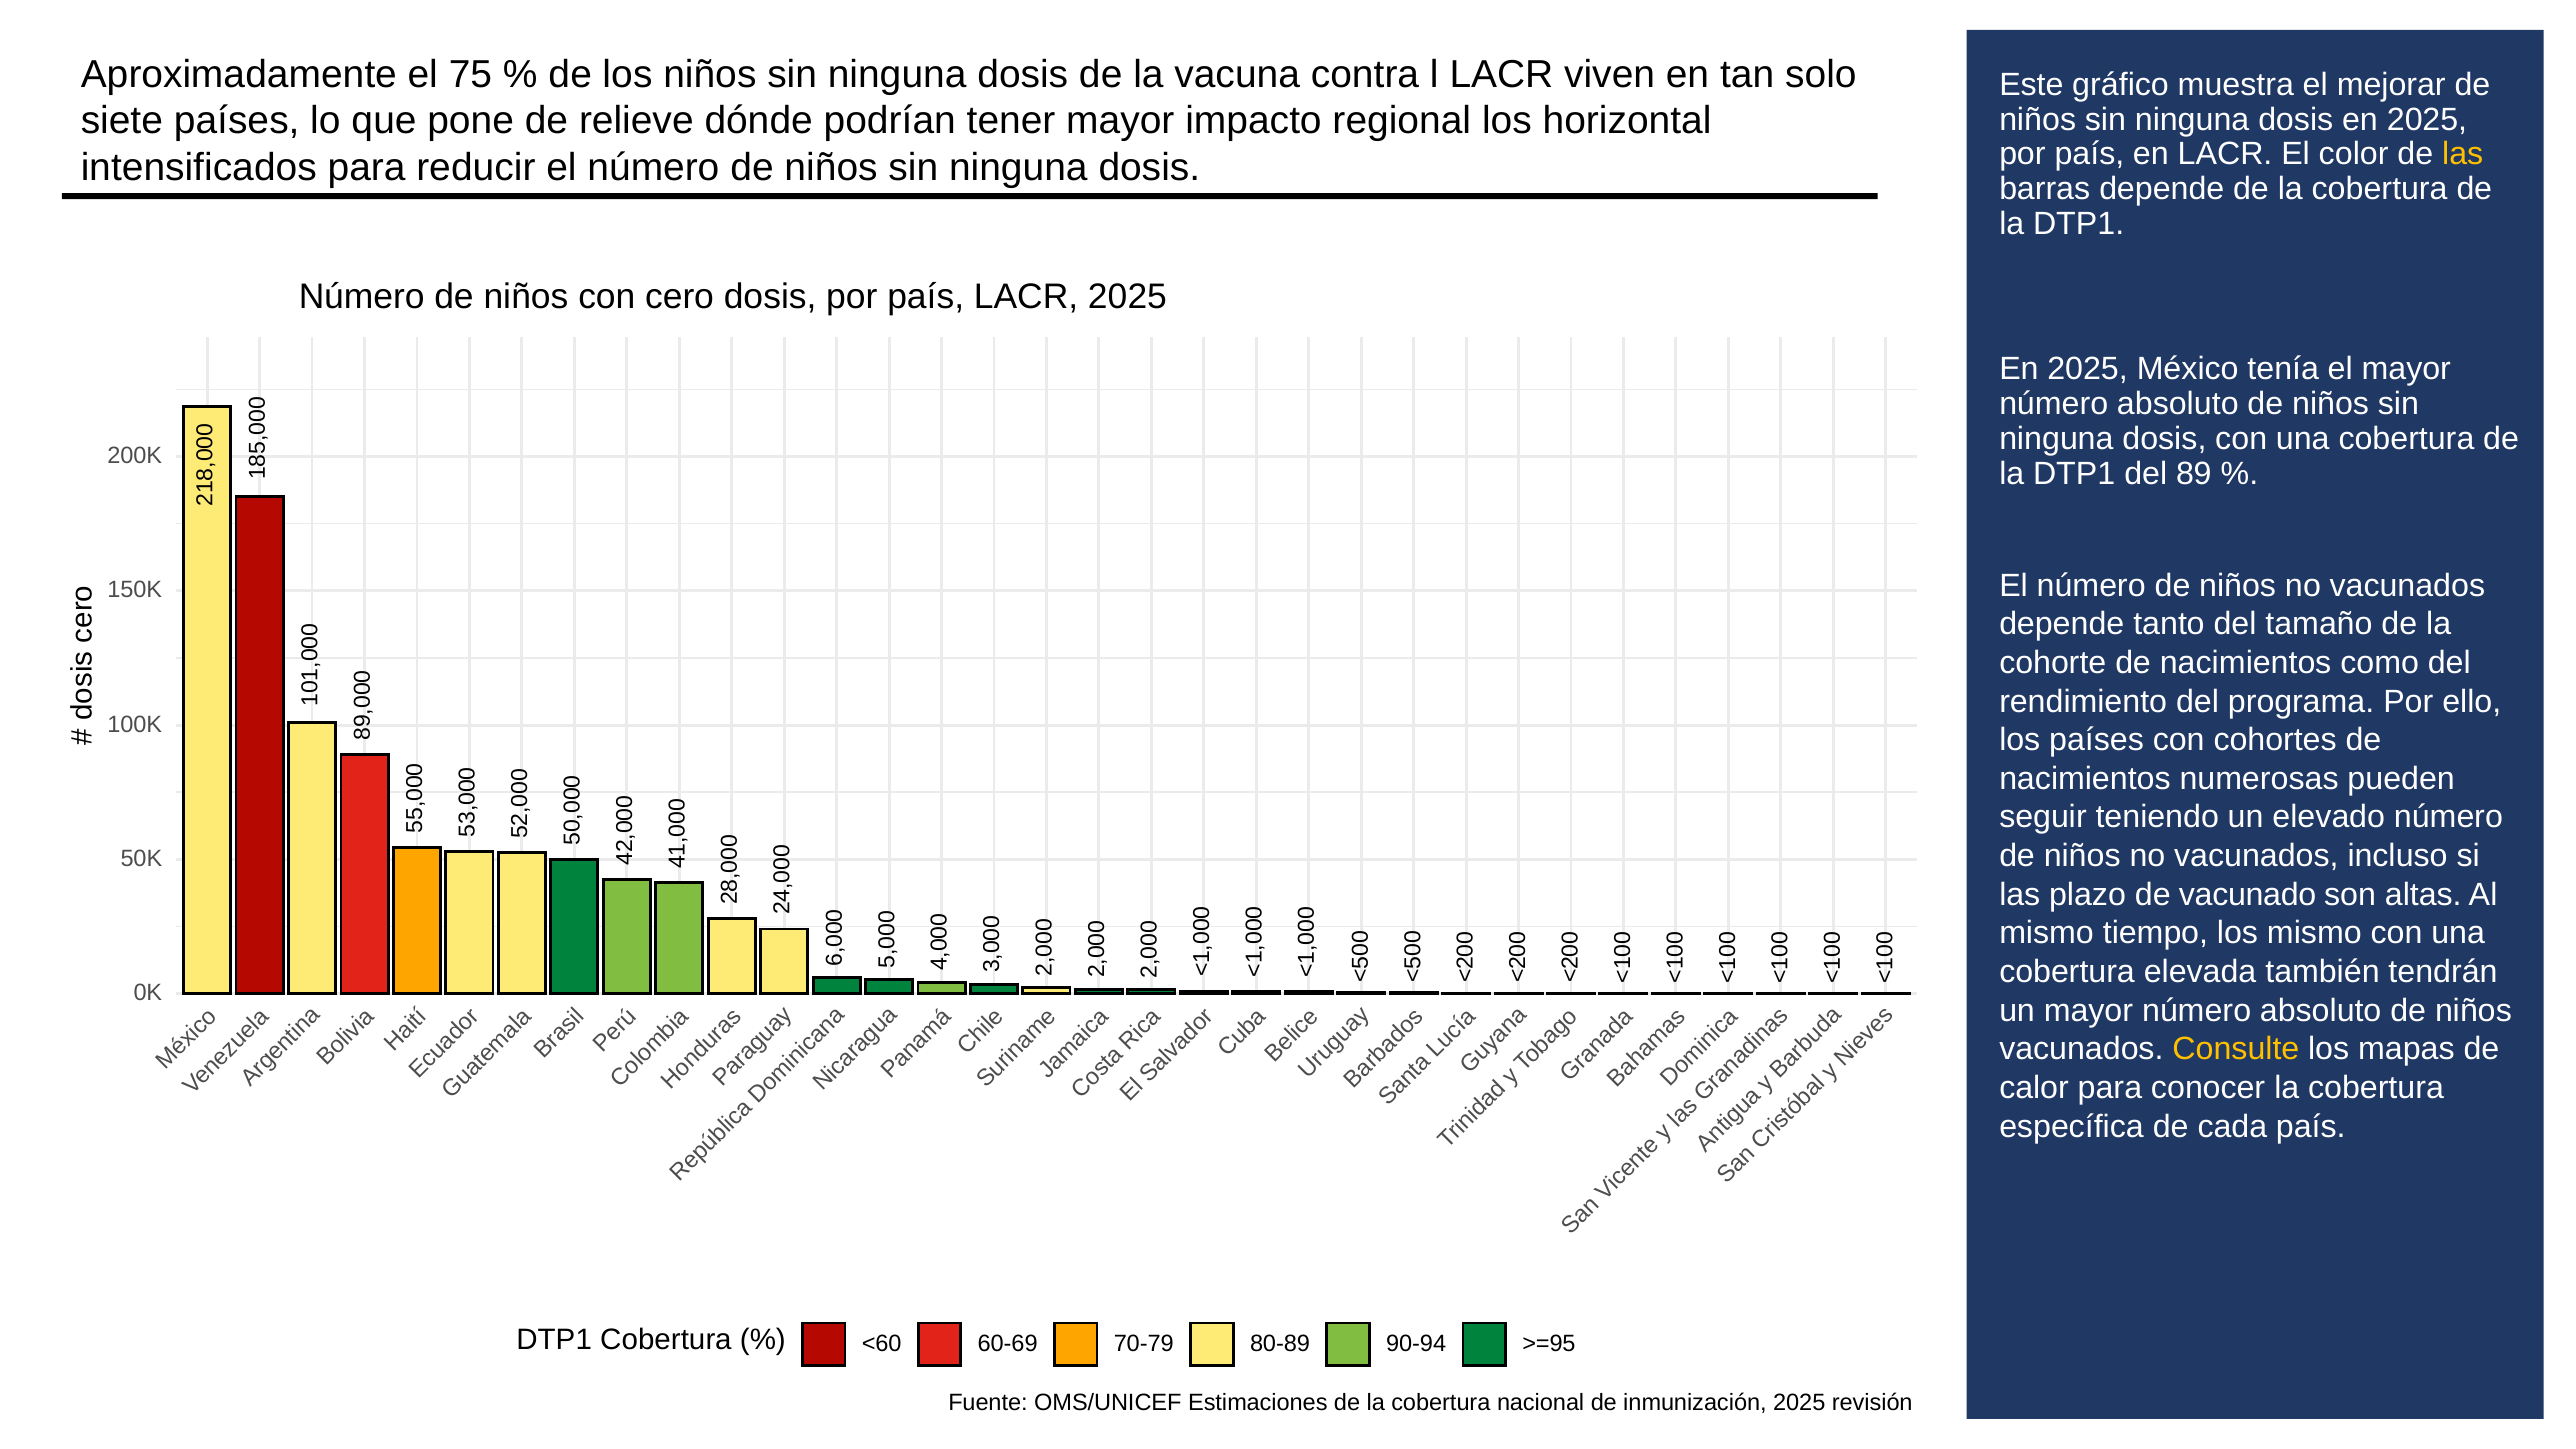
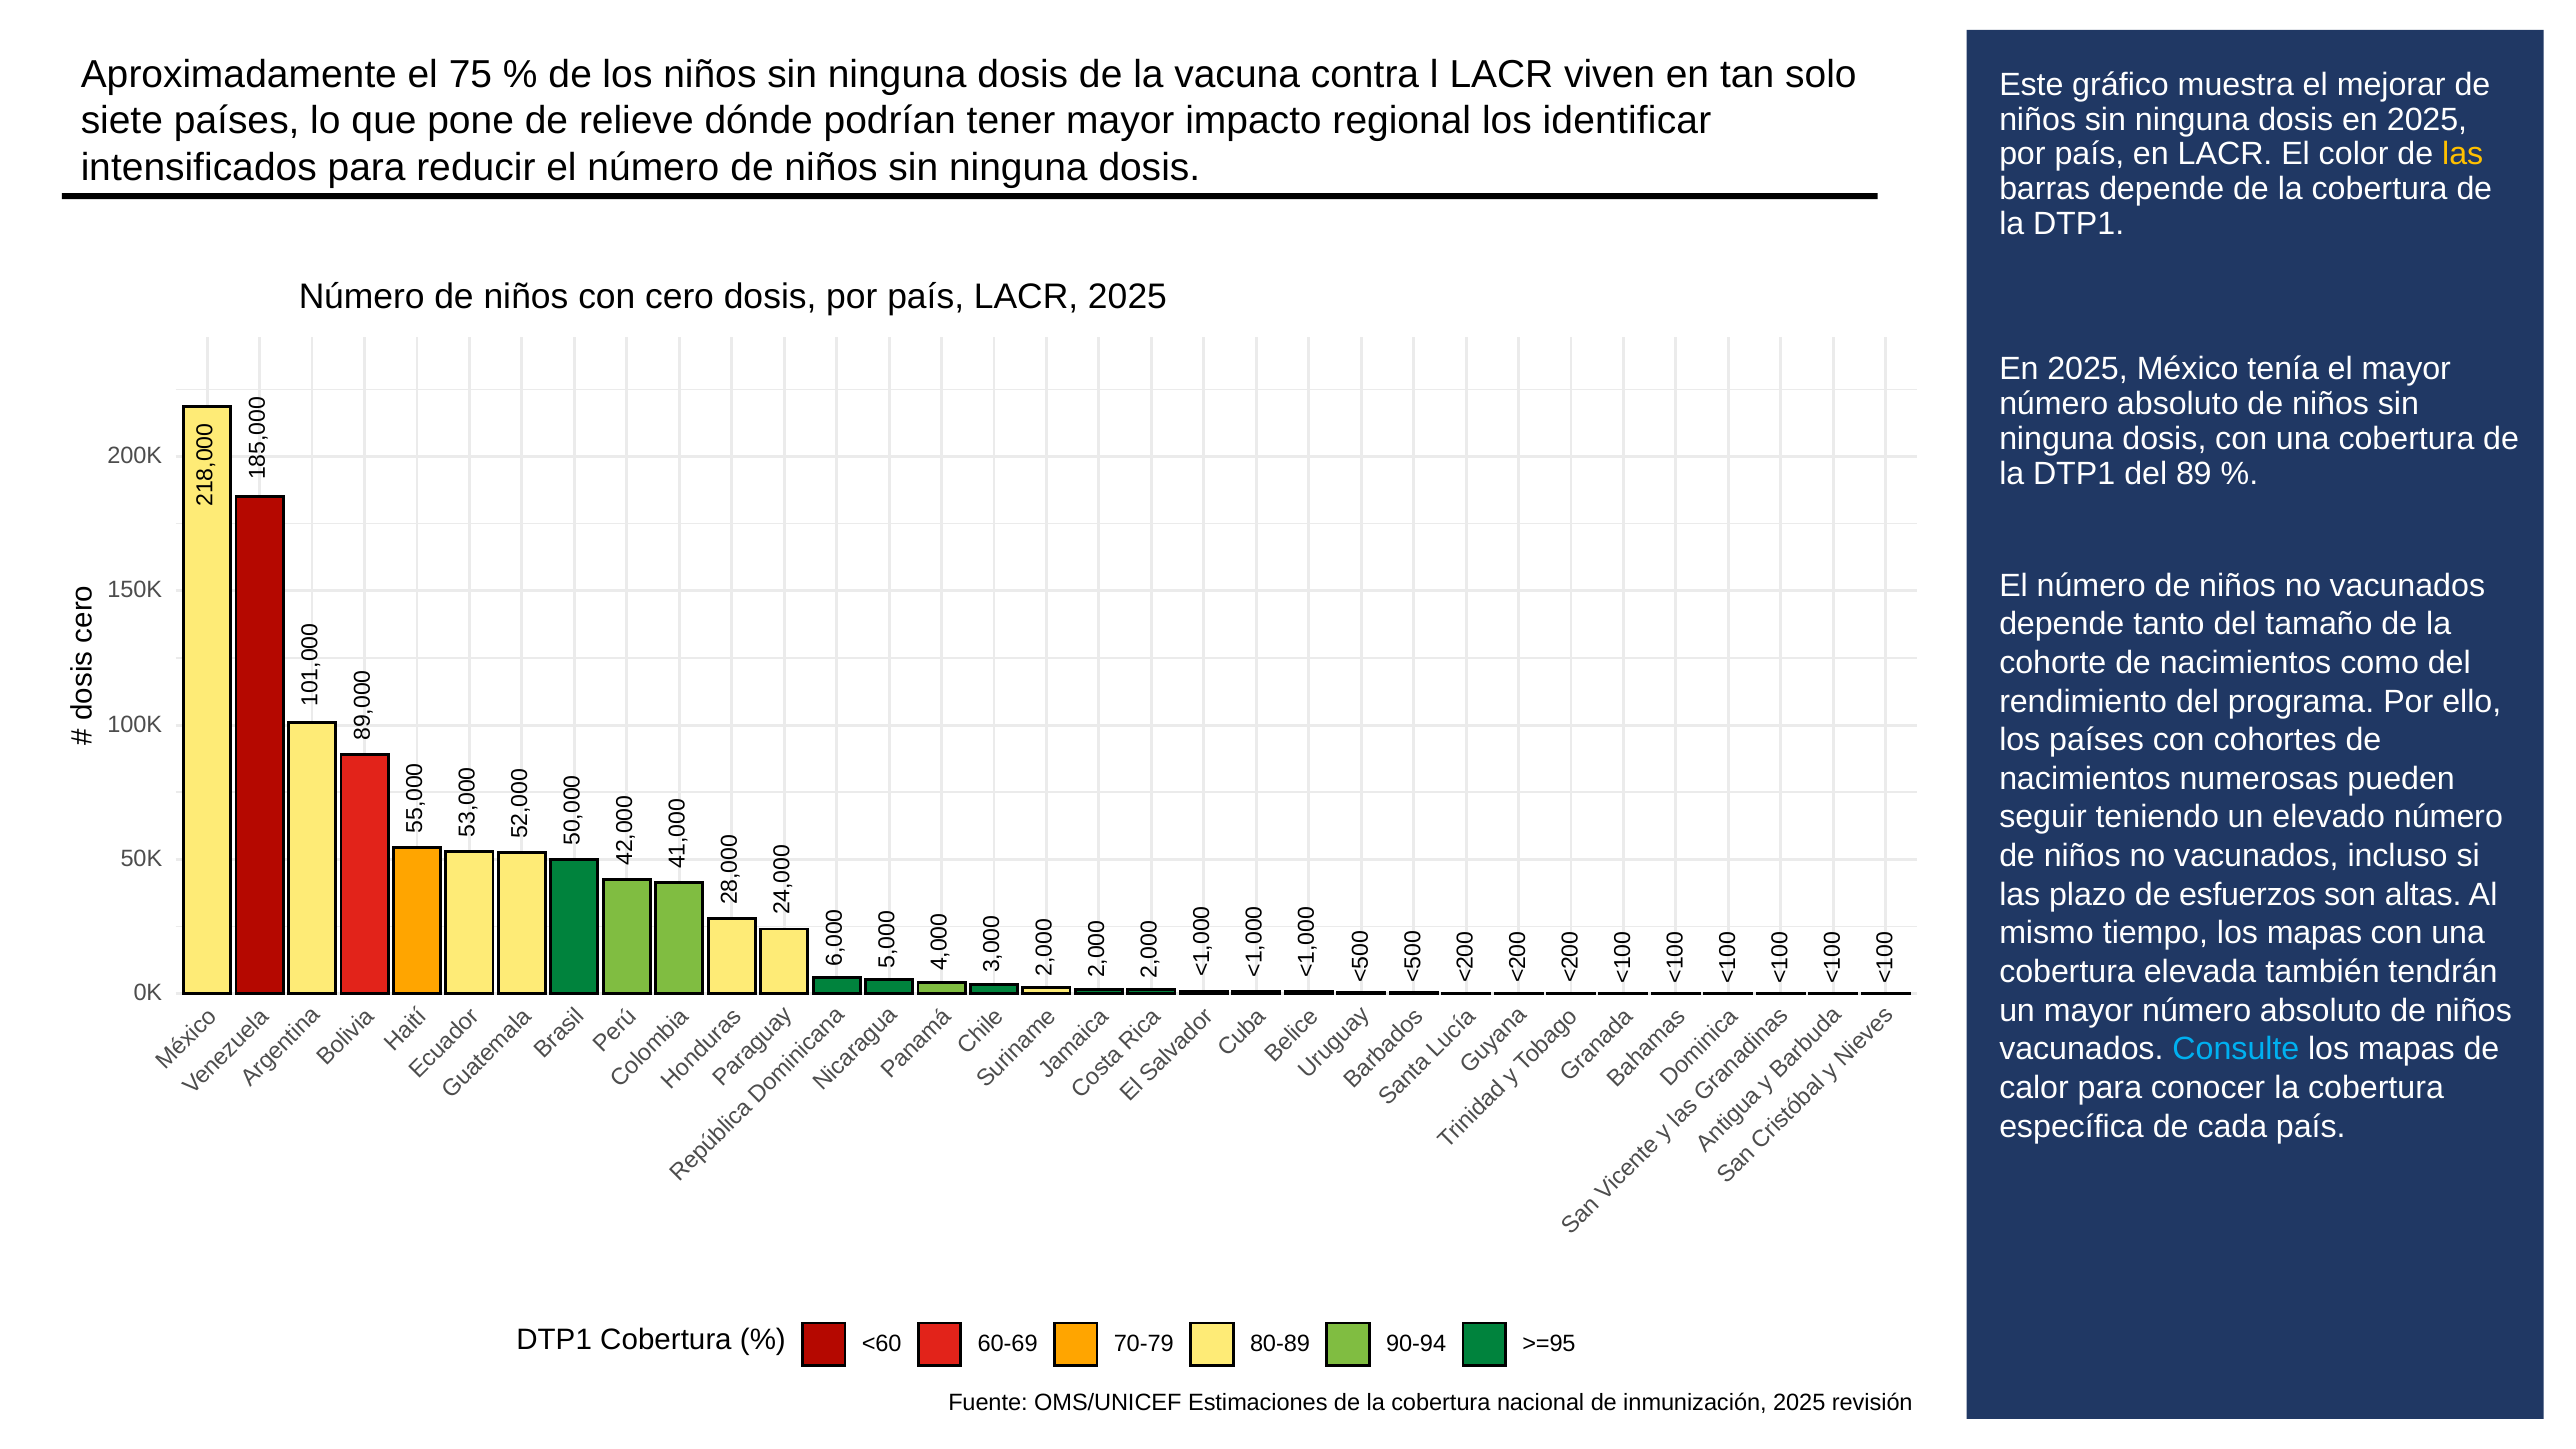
horizontal: horizontal -> identificar
vacunado: vacunado -> esfuerzos
tiempo los mismo: mismo -> mapas
Consulte colour: yellow -> light blue
